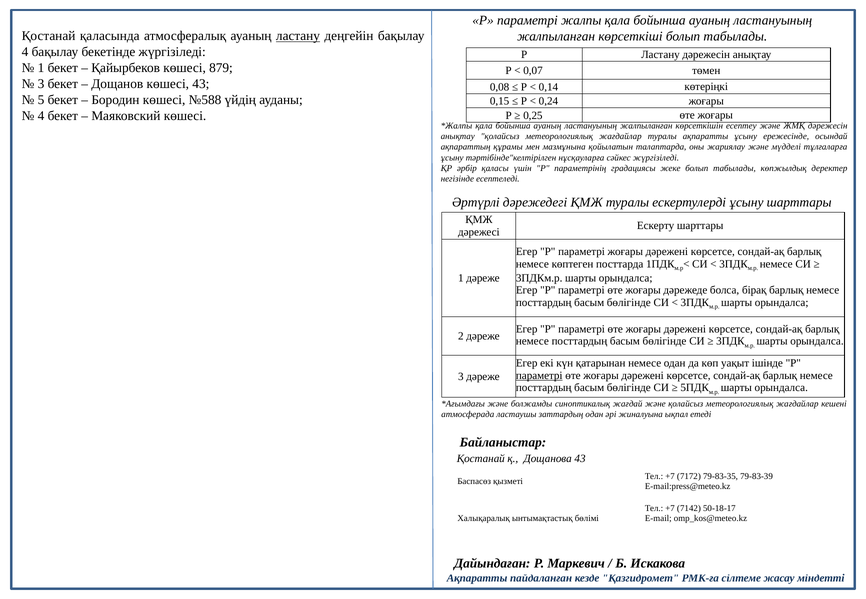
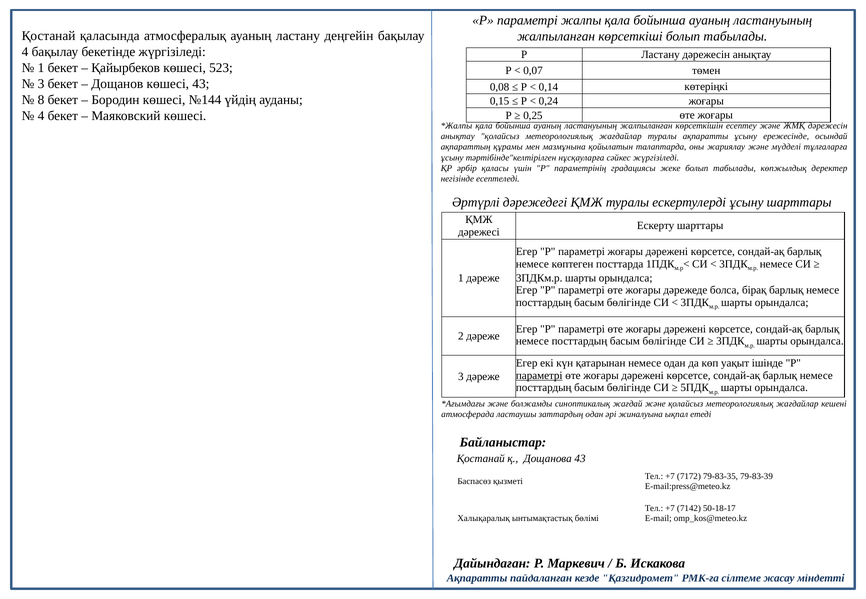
ластану at (298, 36) underline: present -> none
879: 879 -> 523
5: 5 -> 8
№588: №588 -> №144
